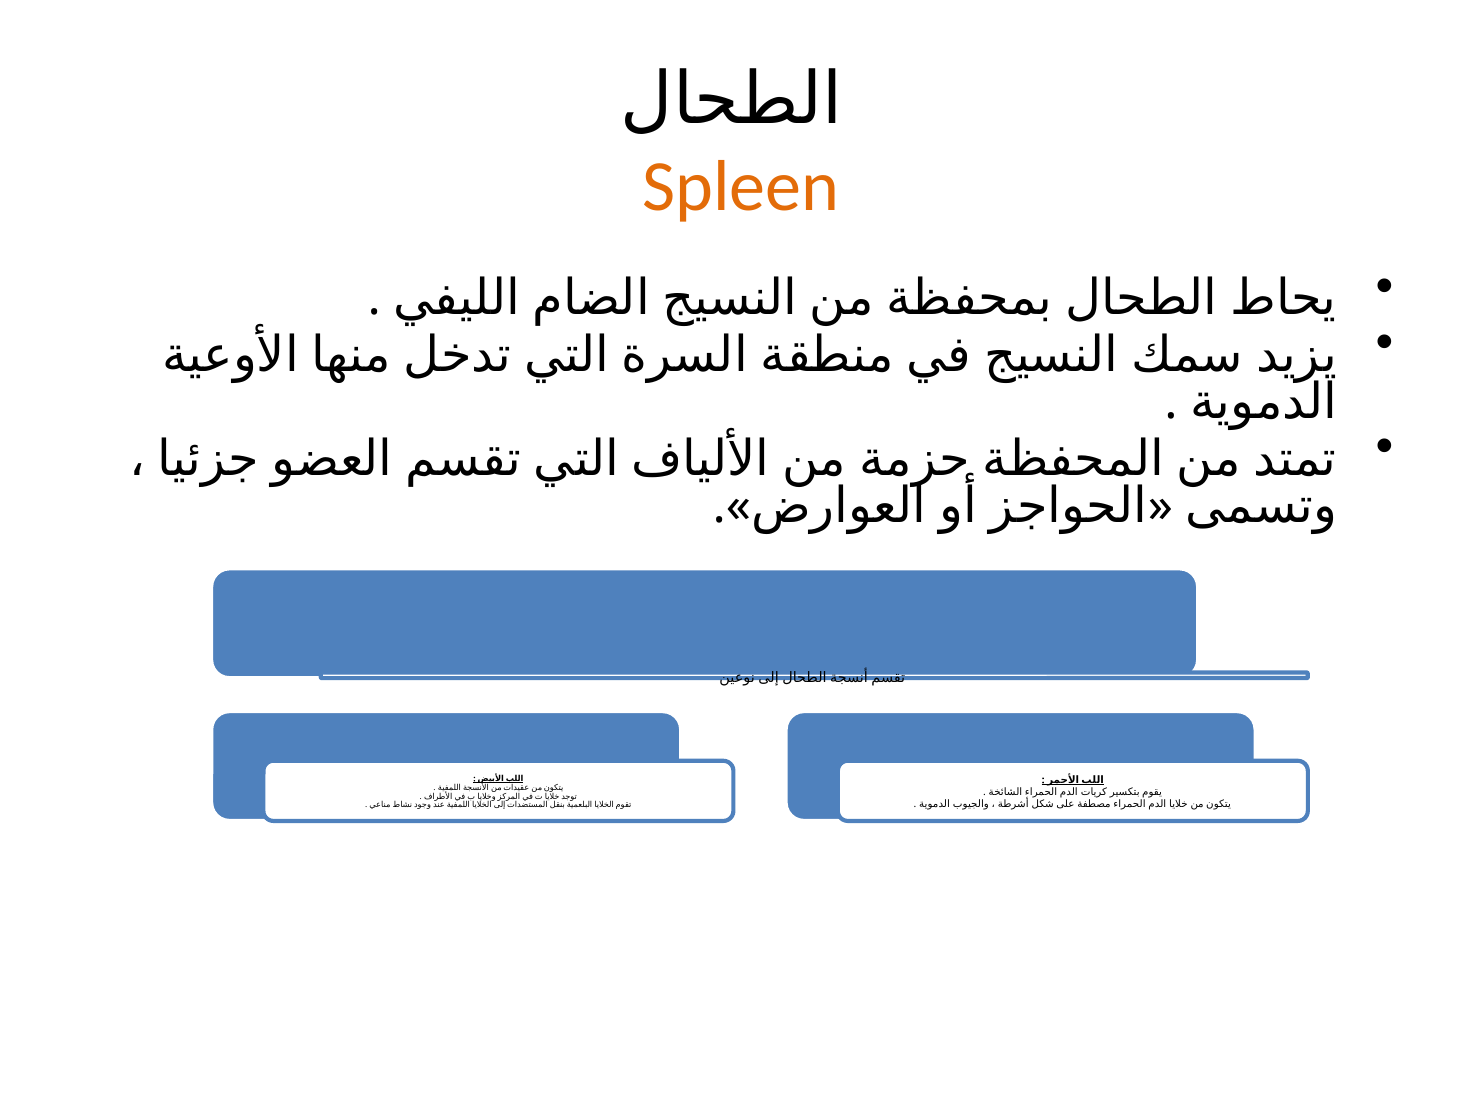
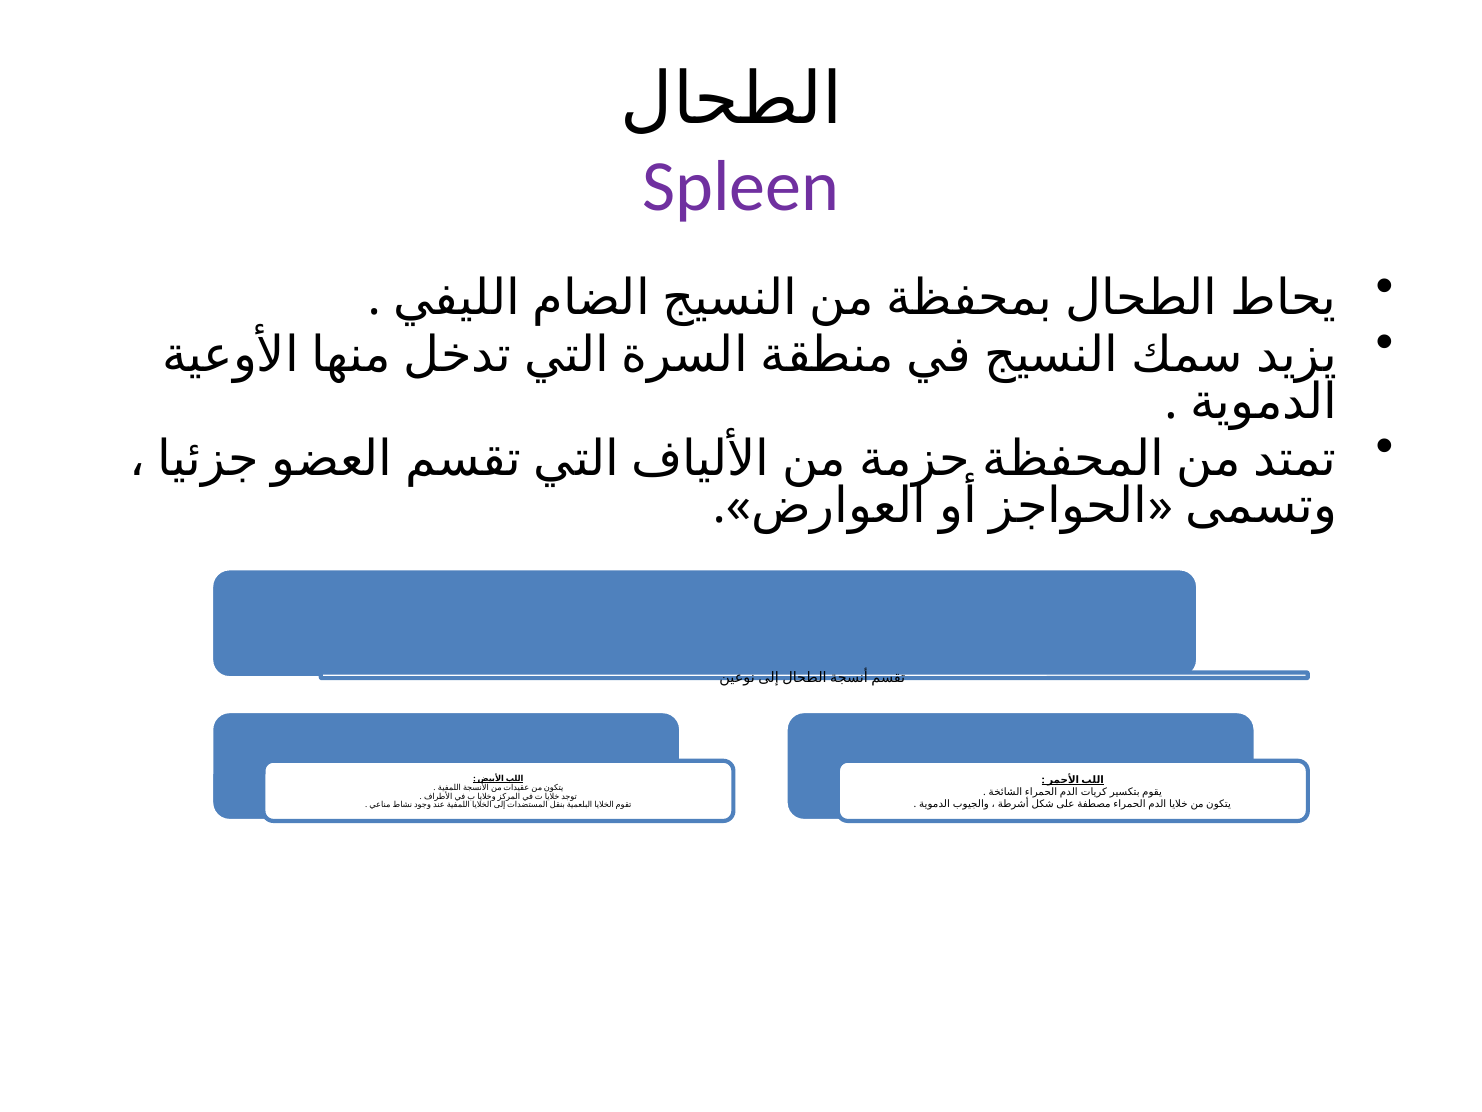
Spleen colour: orange -> purple
